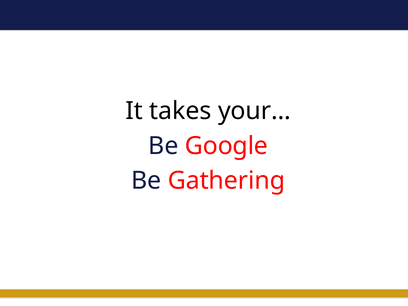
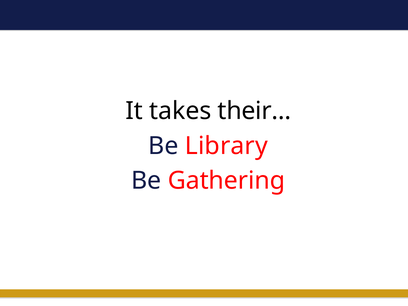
your…: your… -> their…
Google: Google -> Library
